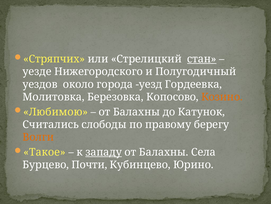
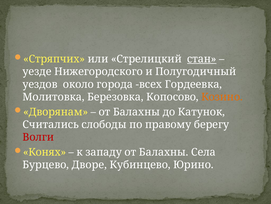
уезд: уезд -> всех
Любимою: Любимою -> Дворянам
Волги colour: orange -> red
Такое: Такое -> Конях
западу underline: present -> none
Почти: Почти -> Дворе
